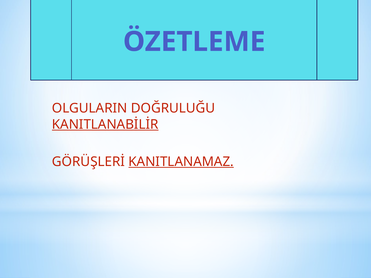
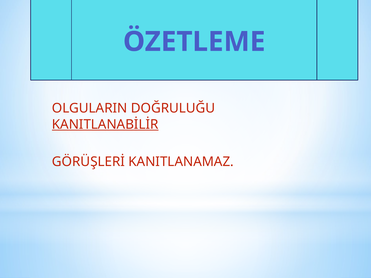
KANITLANAMAZ underline: present -> none
